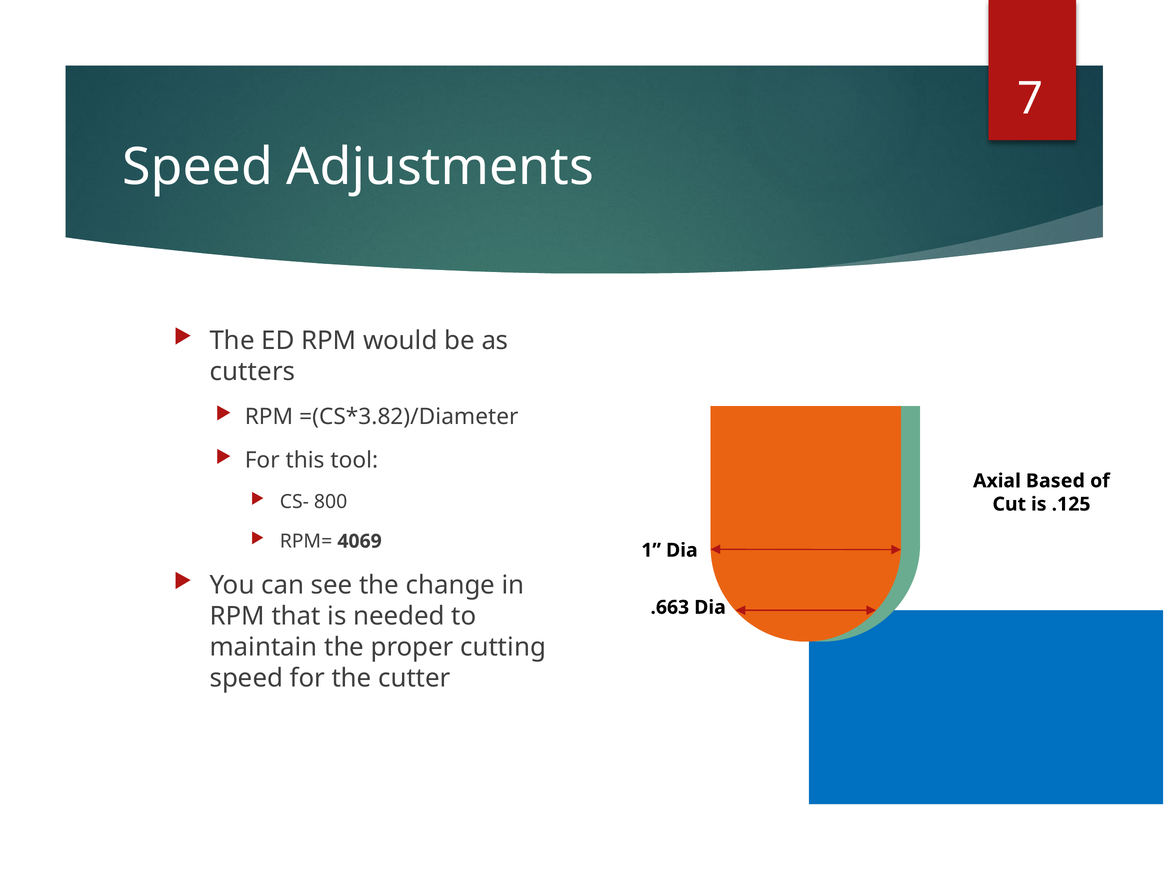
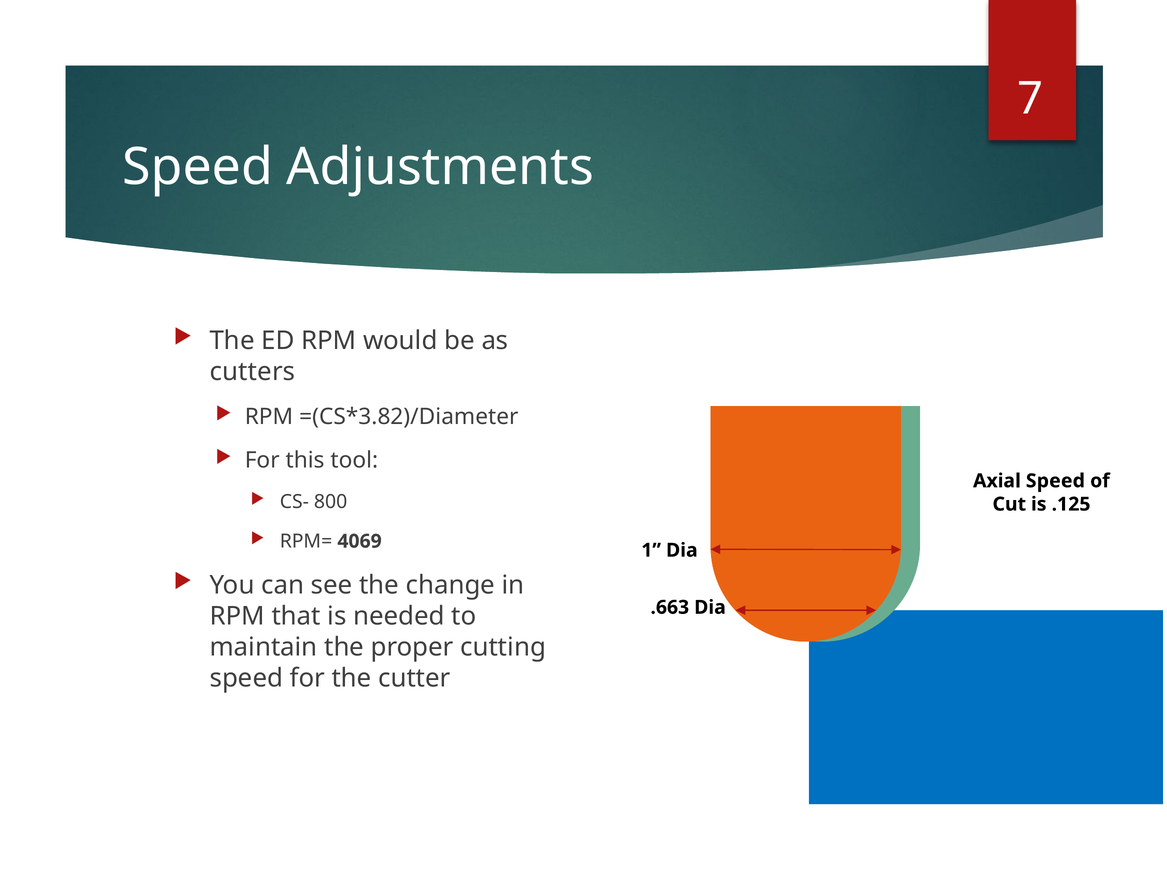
Axial Based: Based -> Speed
